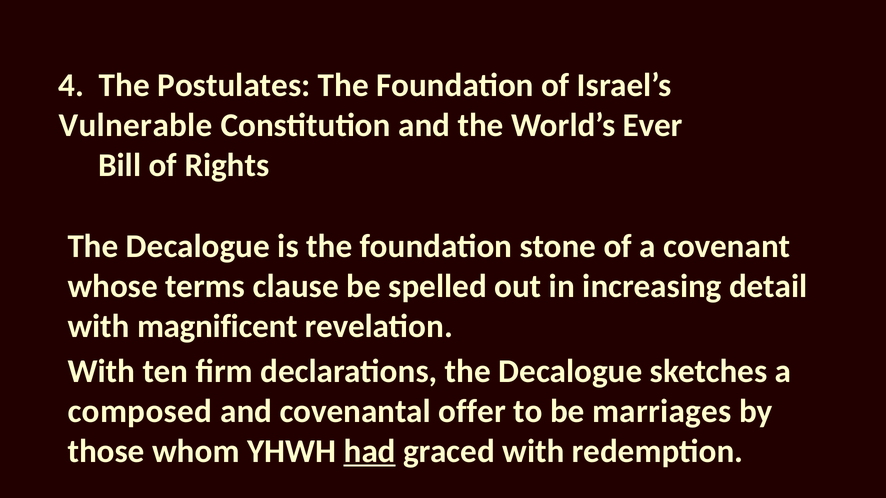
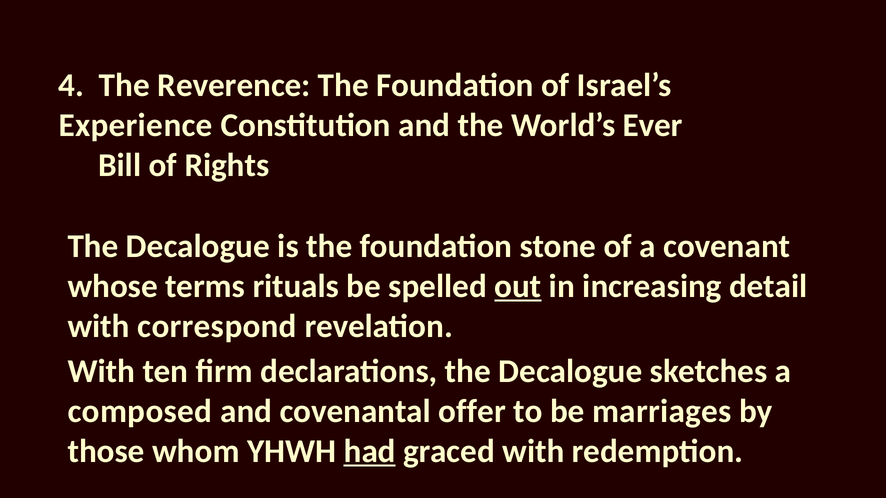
Postulates: Postulates -> Reverence
Vulnerable: Vulnerable -> Experience
clause: clause -> rituals
out underline: none -> present
magnificent: magnificent -> correspond
